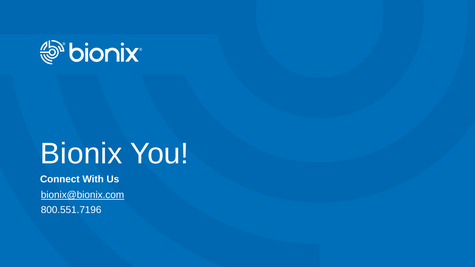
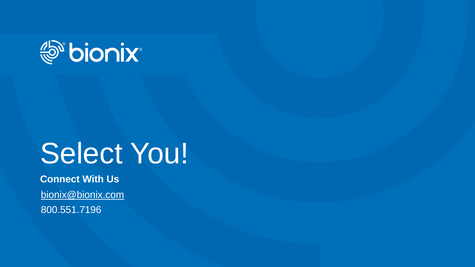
Bionix: Bionix -> Select
